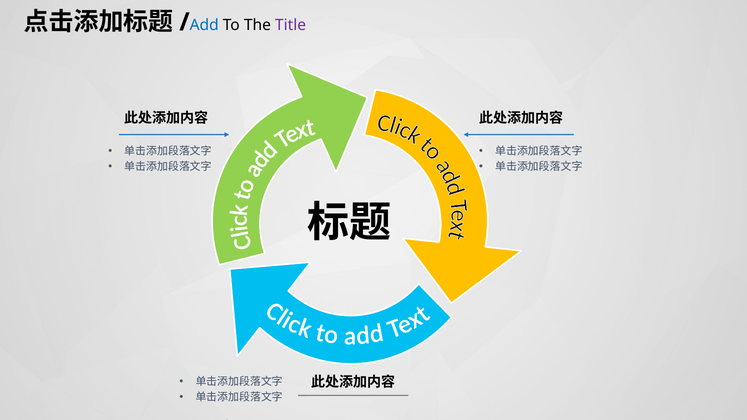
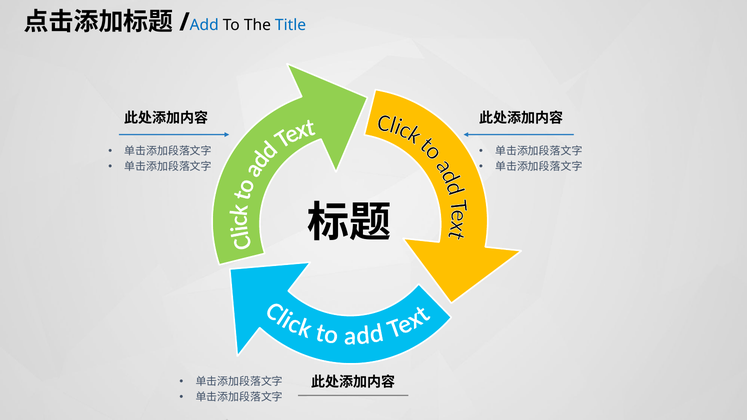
Title colour: purple -> blue
